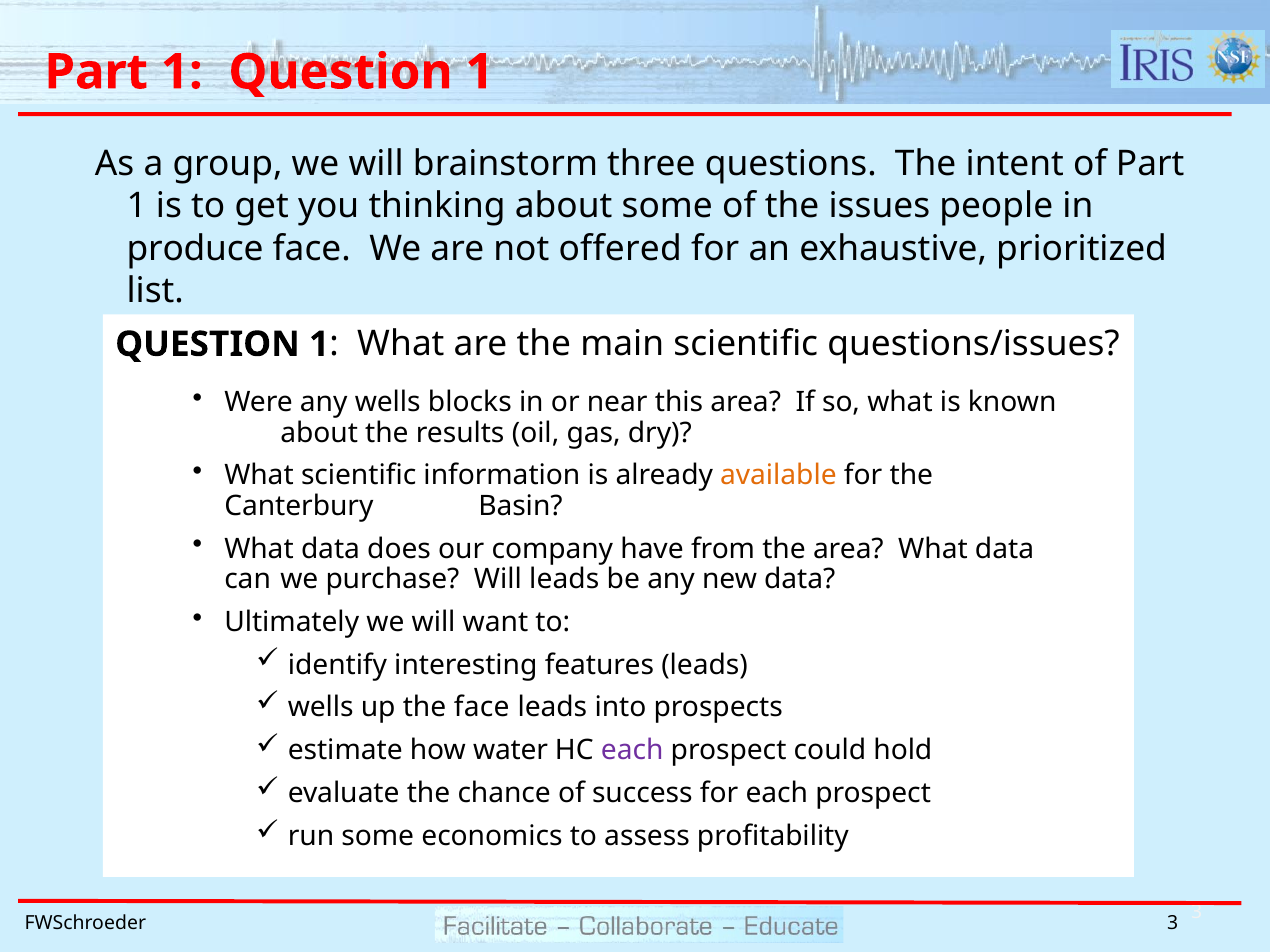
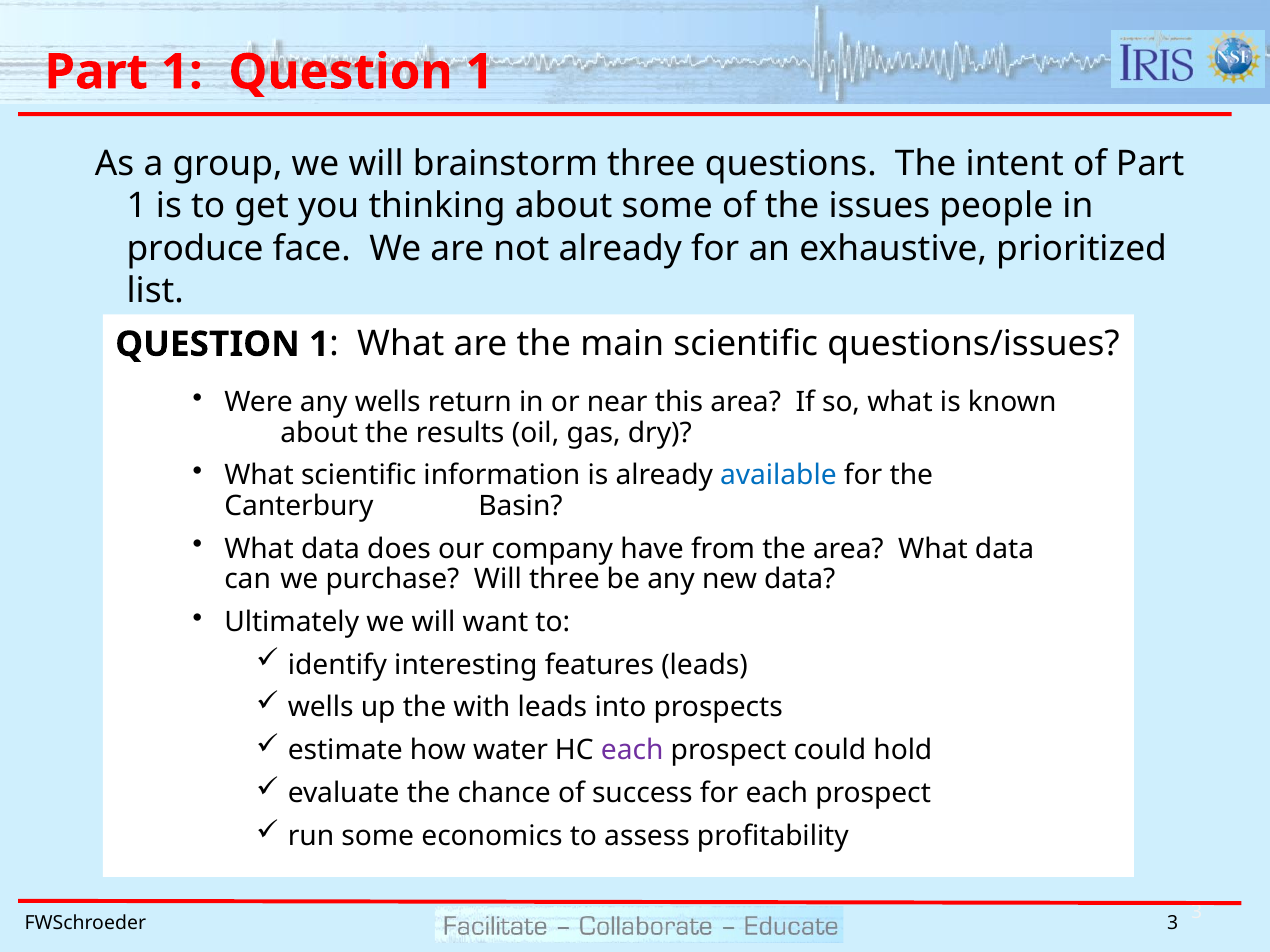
not offered: offered -> already
blocks: blocks -> return
available colour: orange -> blue
Will leads: leads -> three
the face: face -> with
